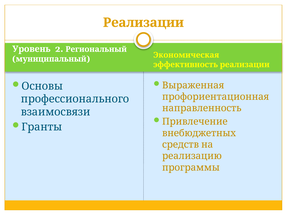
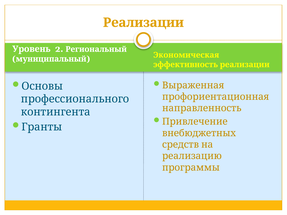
взаимосвязи: взаимосвязи -> контингента
